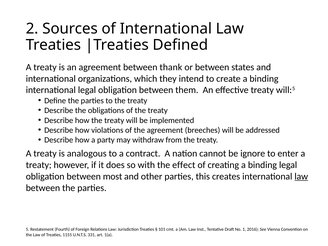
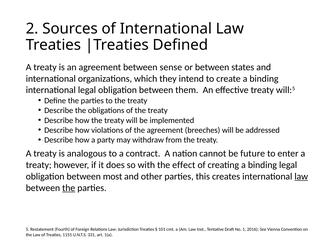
thank: thank -> sense
ignore: ignore -> future
the at (69, 188) underline: none -> present
